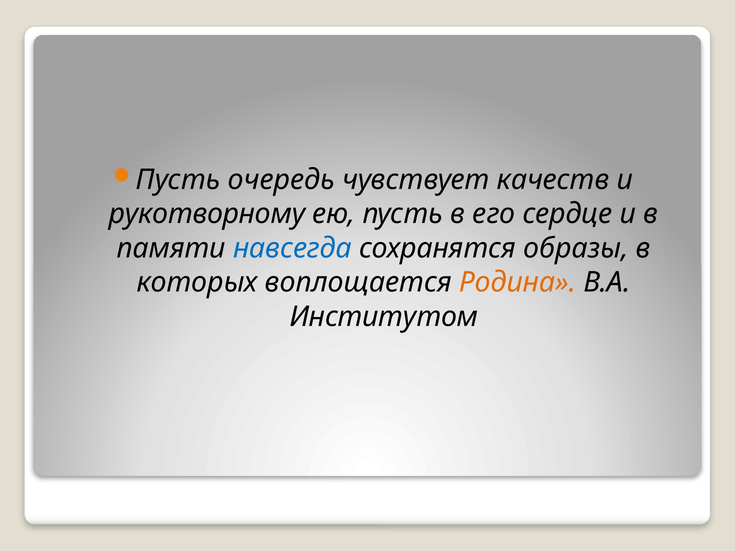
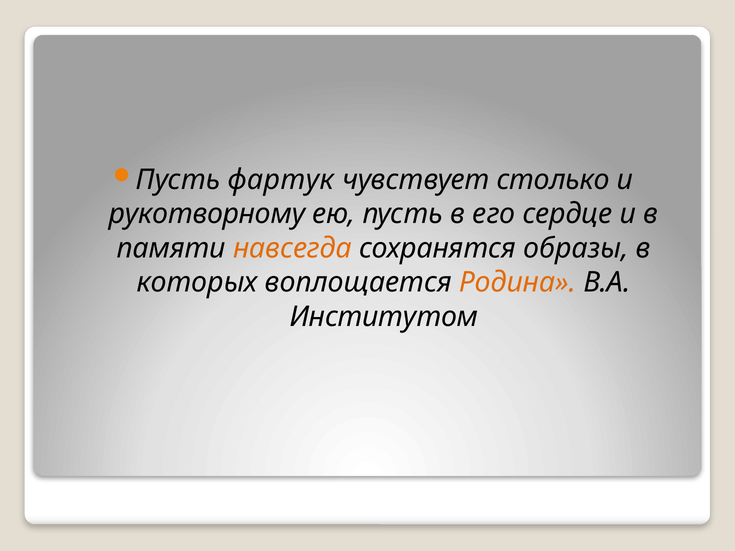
очередь: очередь -> фартук
качеств: качеств -> столько
навсегда colour: blue -> orange
